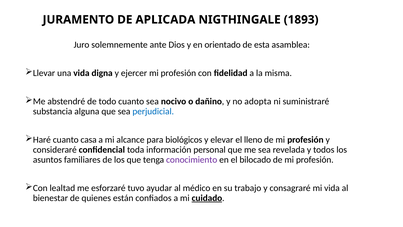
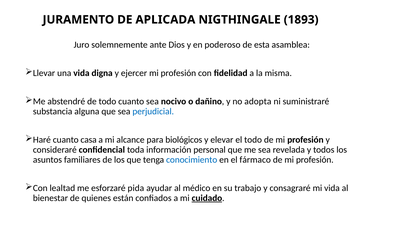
orientado: orientado -> poderoso
el lleno: lleno -> todo
conocimiento colour: purple -> blue
bilocado: bilocado -> fármaco
tuvo: tuvo -> pida
